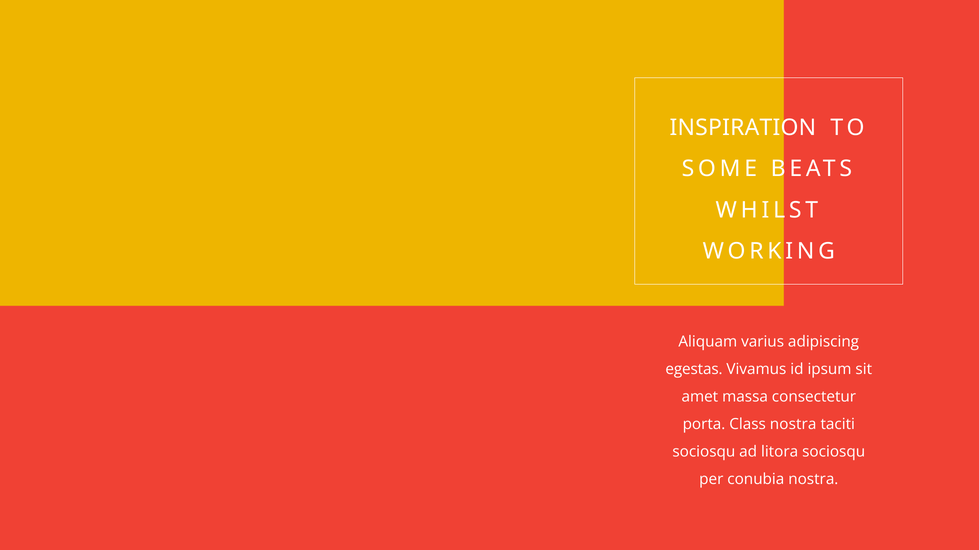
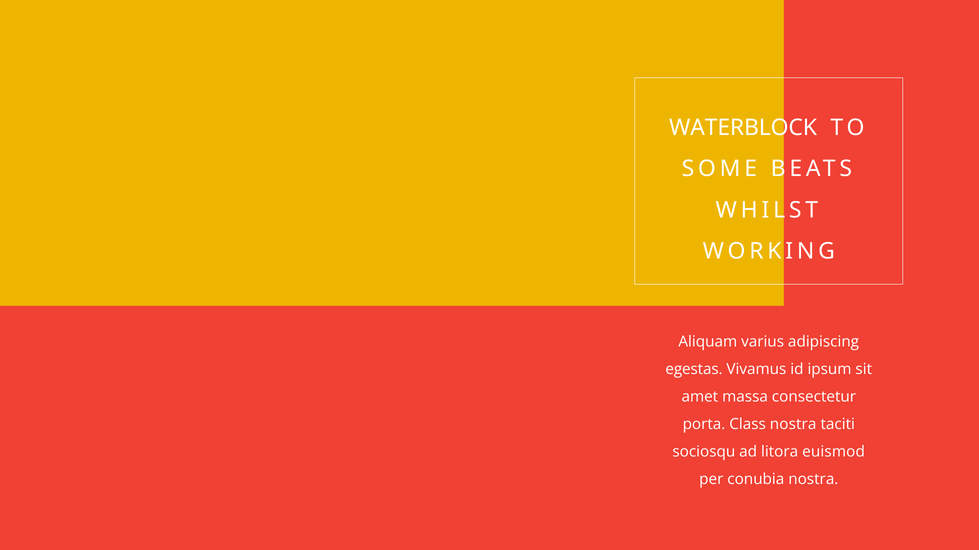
INSPIRATION: INSPIRATION -> WATERBLOCK
litora sociosqu: sociosqu -> euismod
